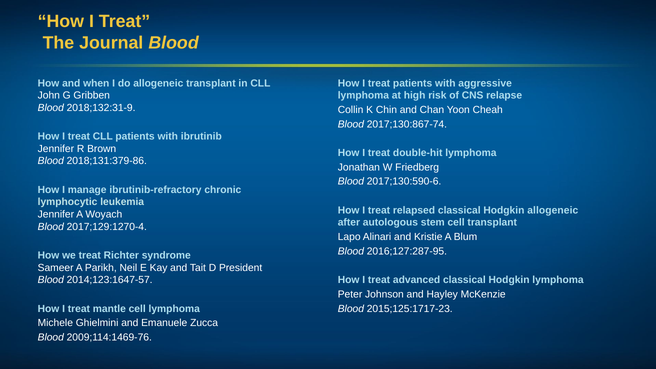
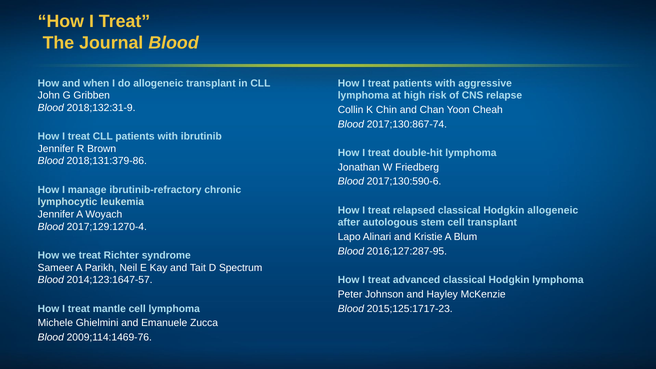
President: President -> Spectrum
